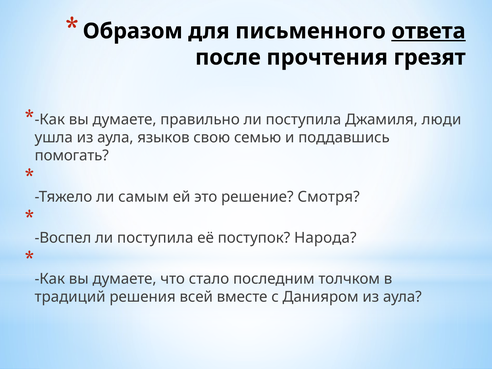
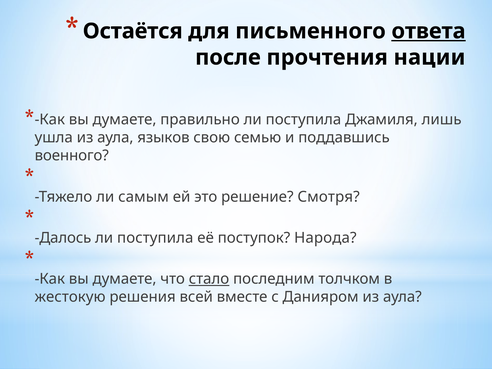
Образом: Образом -> Остаётся
грезят: грезят -> нации
люди: люди -> лишь
помогать: помогать -> военного
Воспел: Воспел -> Далось
стало underline: none -> present
традиций: традиций -> жестокую
